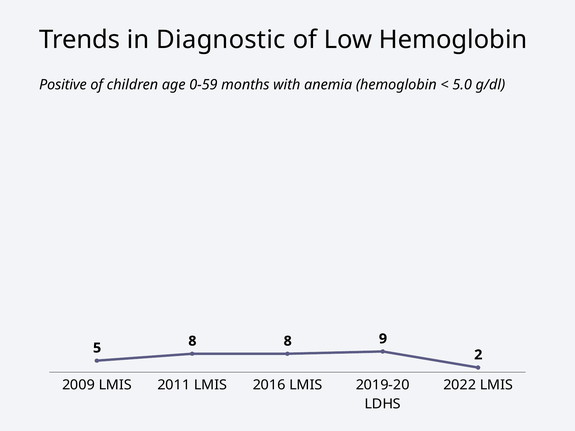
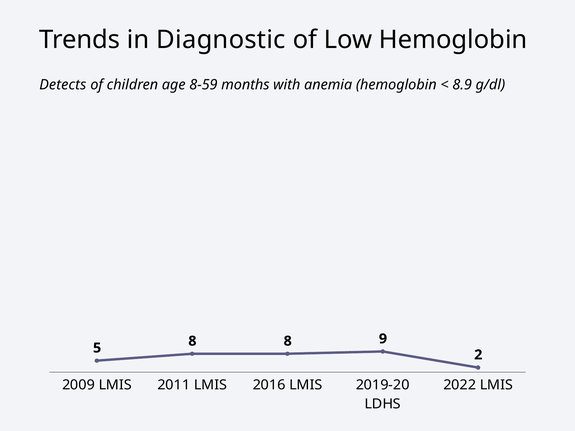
Positive: Positive -> Detects
0-59: 0-59 -> 8-59
5.0: 5.0 -> 8.9
